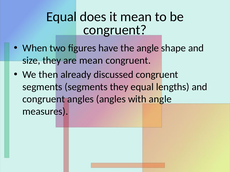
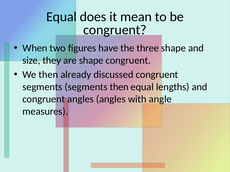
the angle: angle -> three
are mean: mean -> shape
segments they: they -> then
